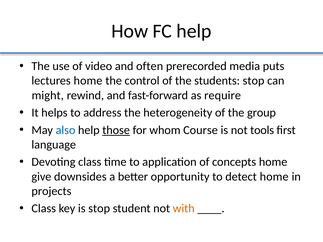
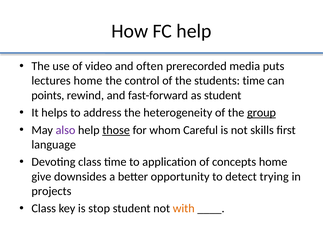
students stop: stop -> time
might: might -> points
as require: require -> student
group underline: none -> present
also colour: blue -> purple
Course: Course -> Careful
tools: tools -> skills
detect home: home -> trying
